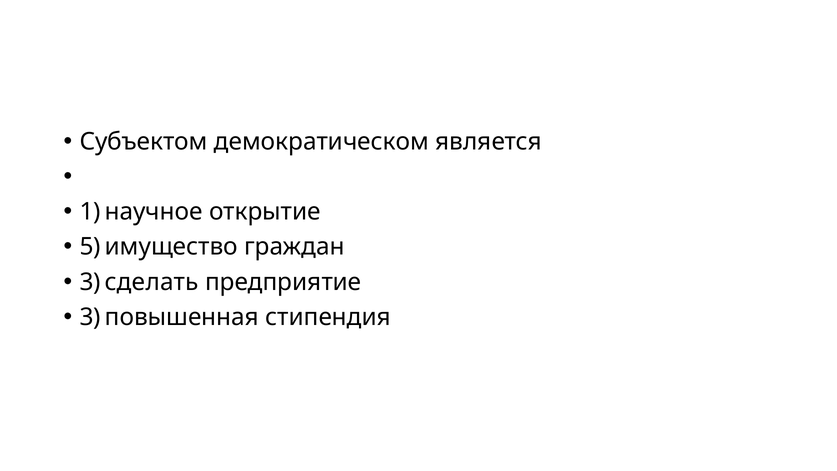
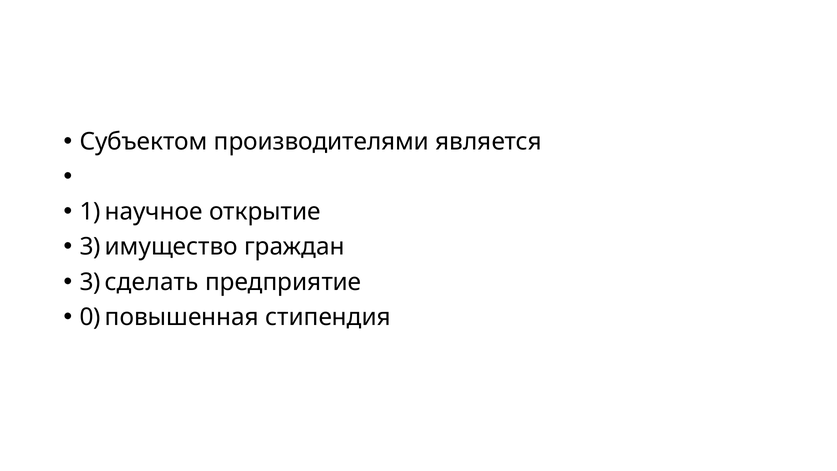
демократическом: демократическом -> производителями
5 at (90, 247): 5 -> 3
3 at (90, 317): 3 -> 0
